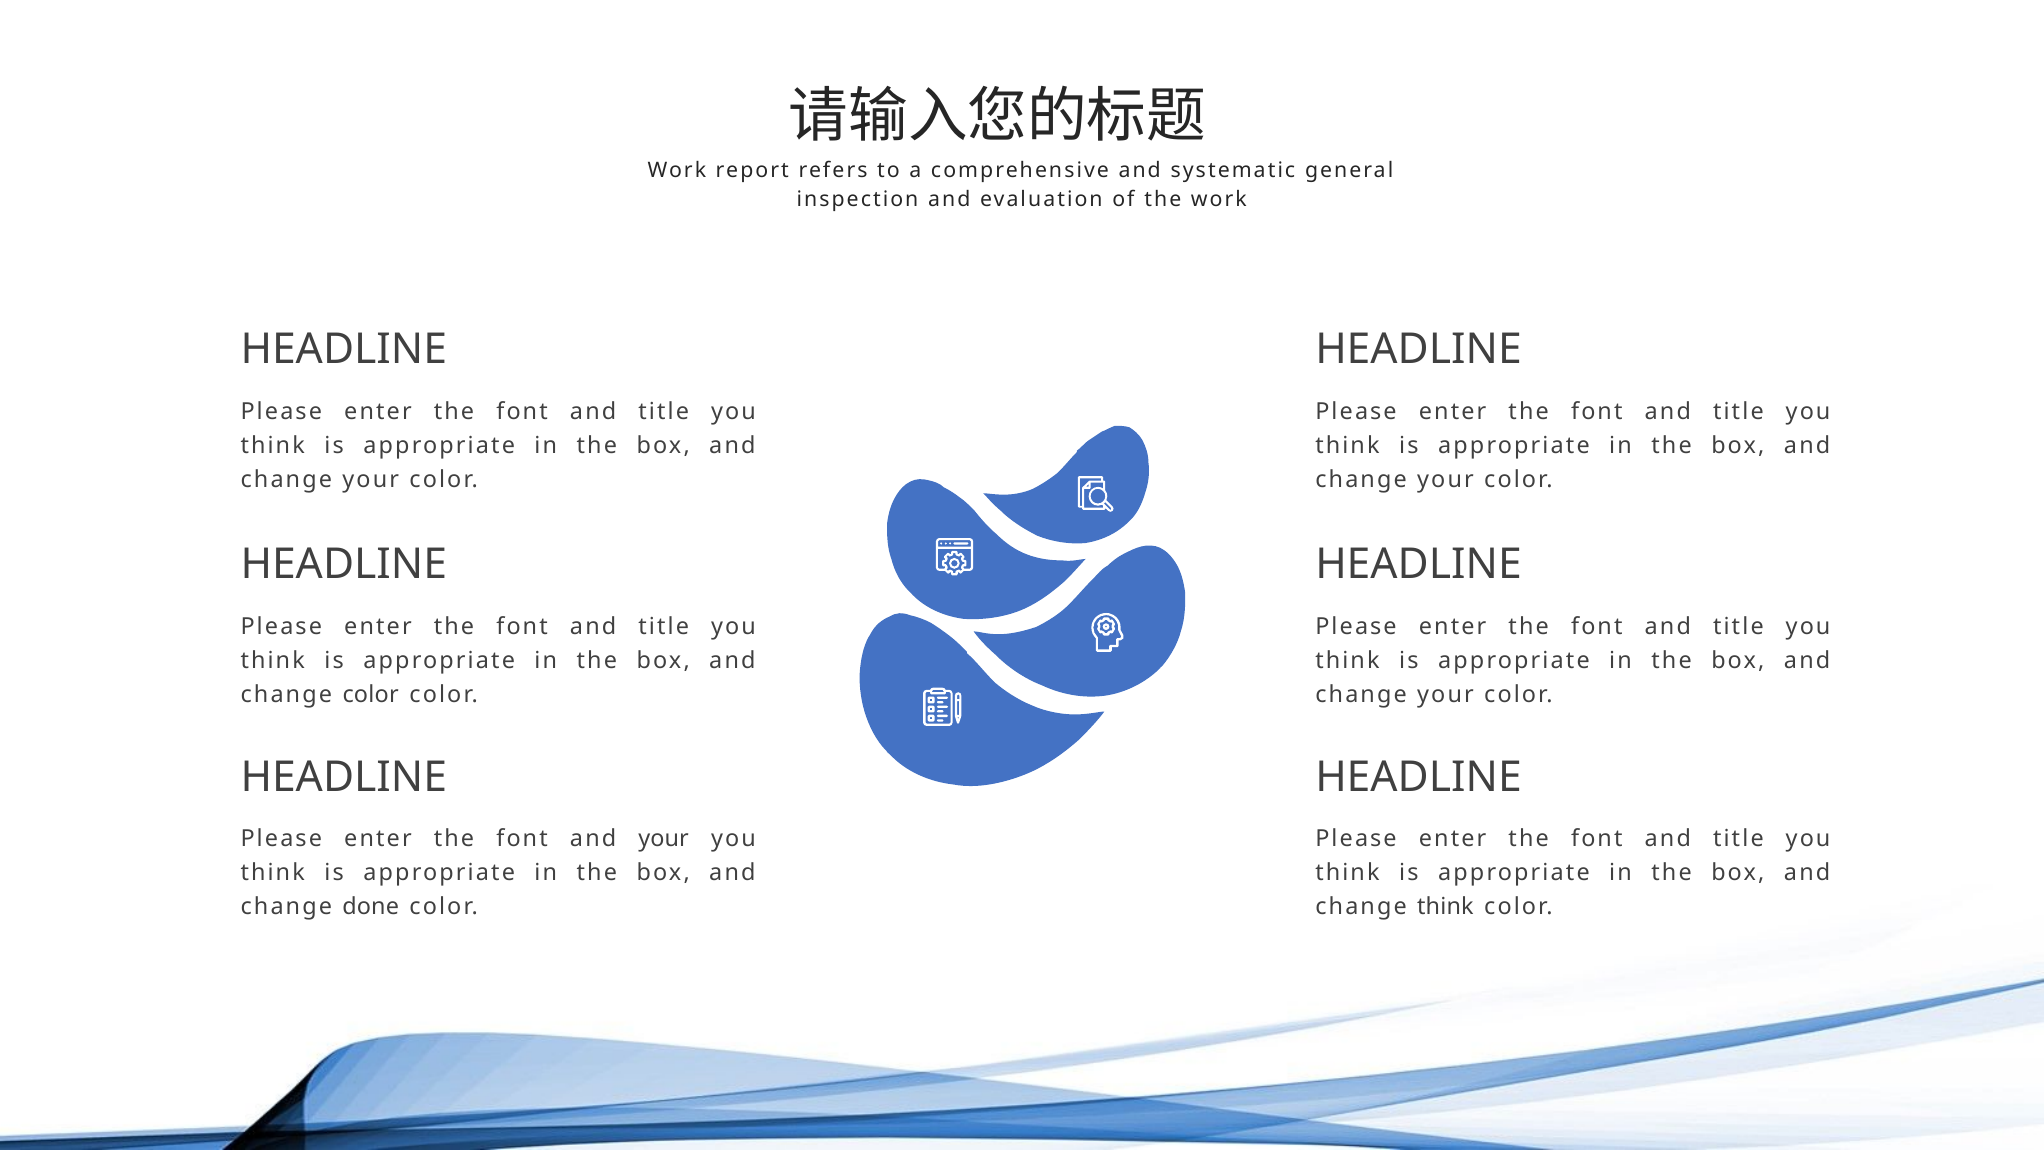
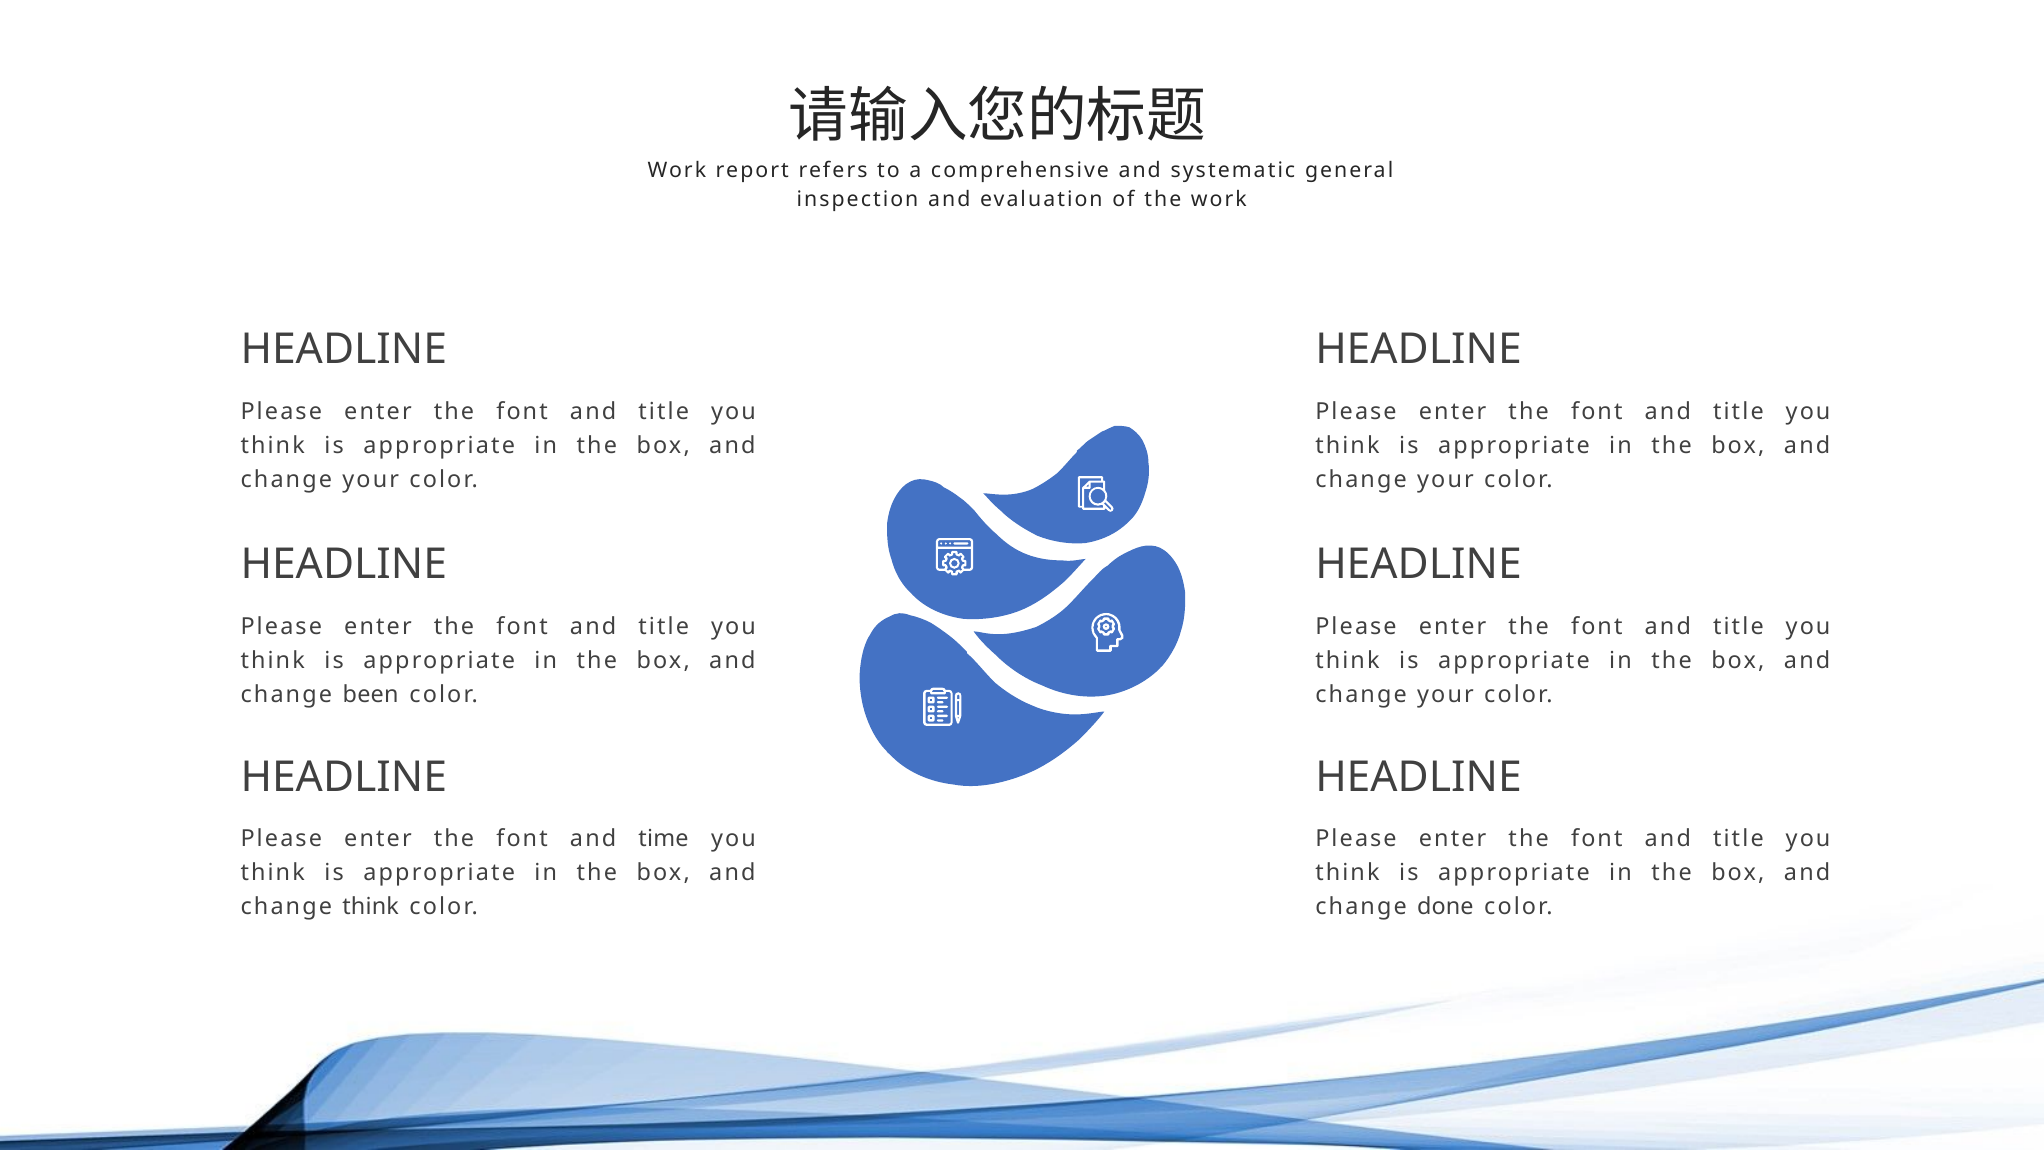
change color: color -> been
and your: your -> time
change done: done -> think
change think: think -> done
